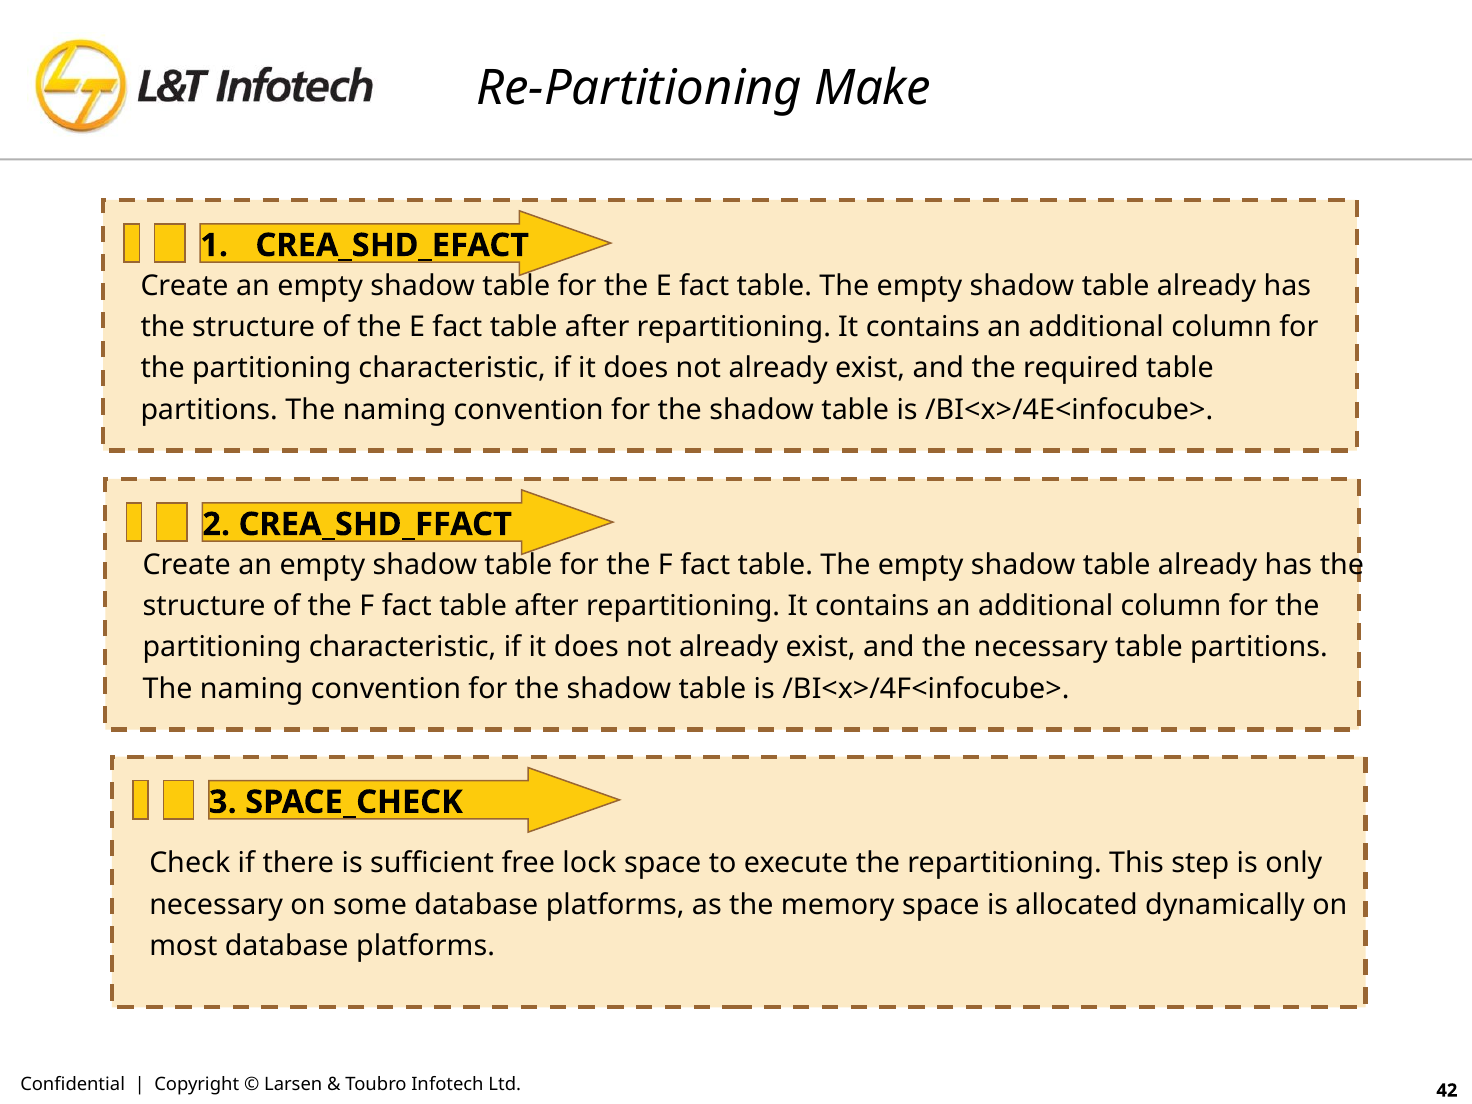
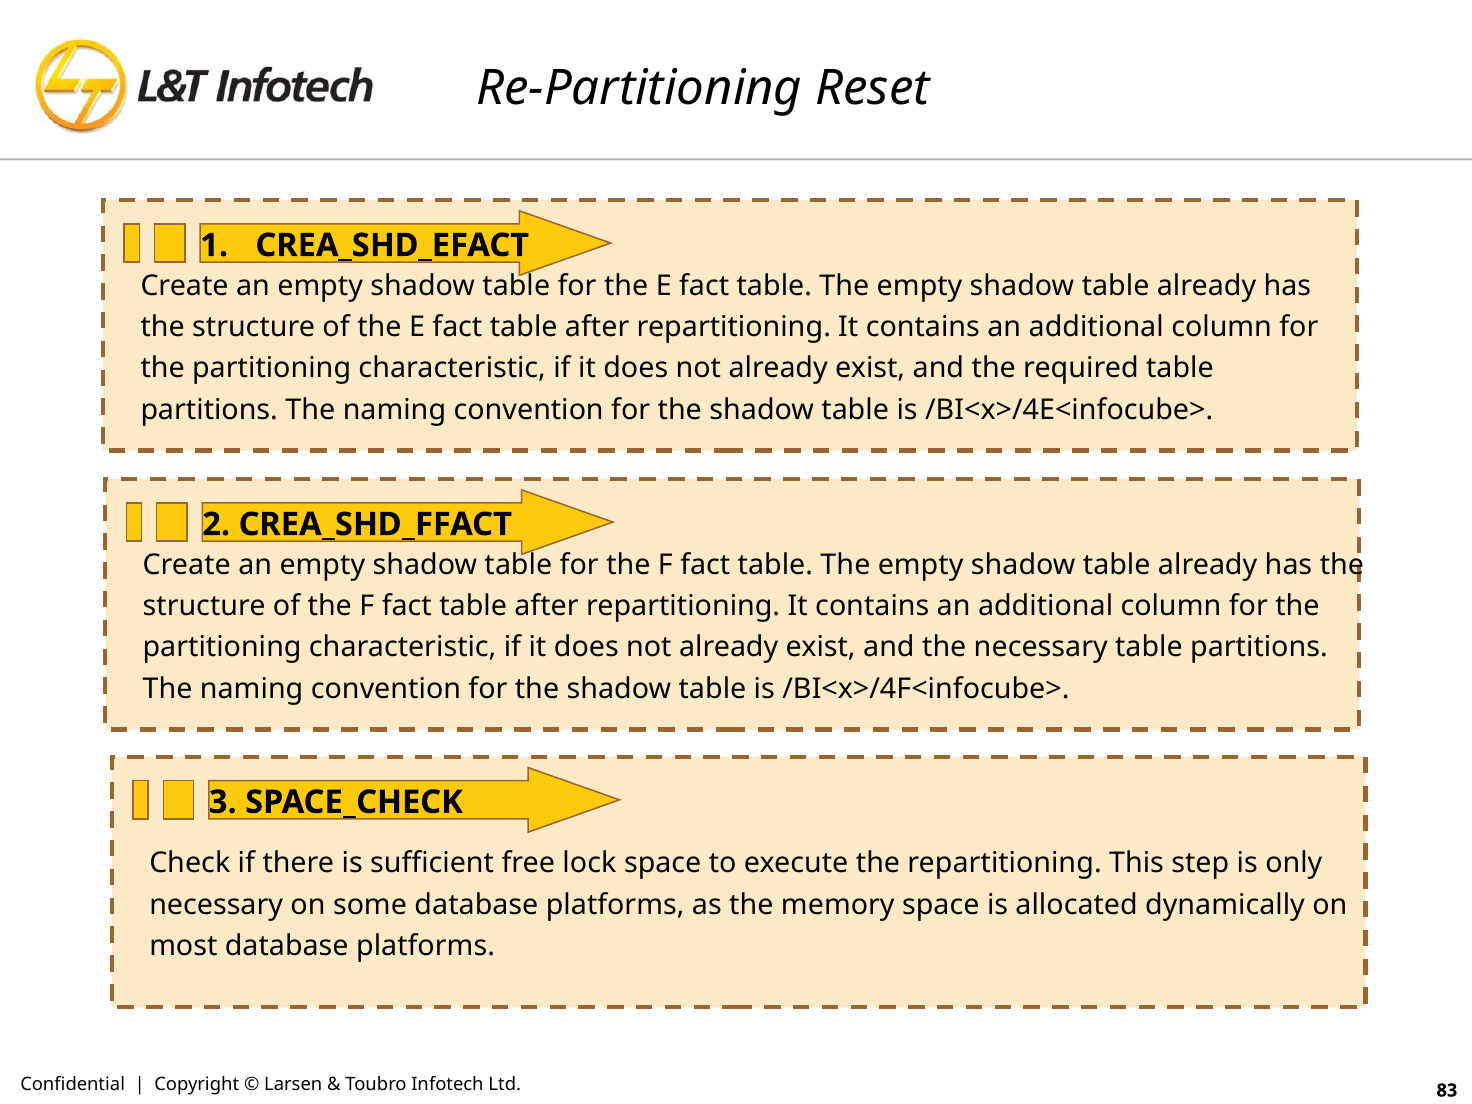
Make: Make -> Reset
42: 42 -> 83
